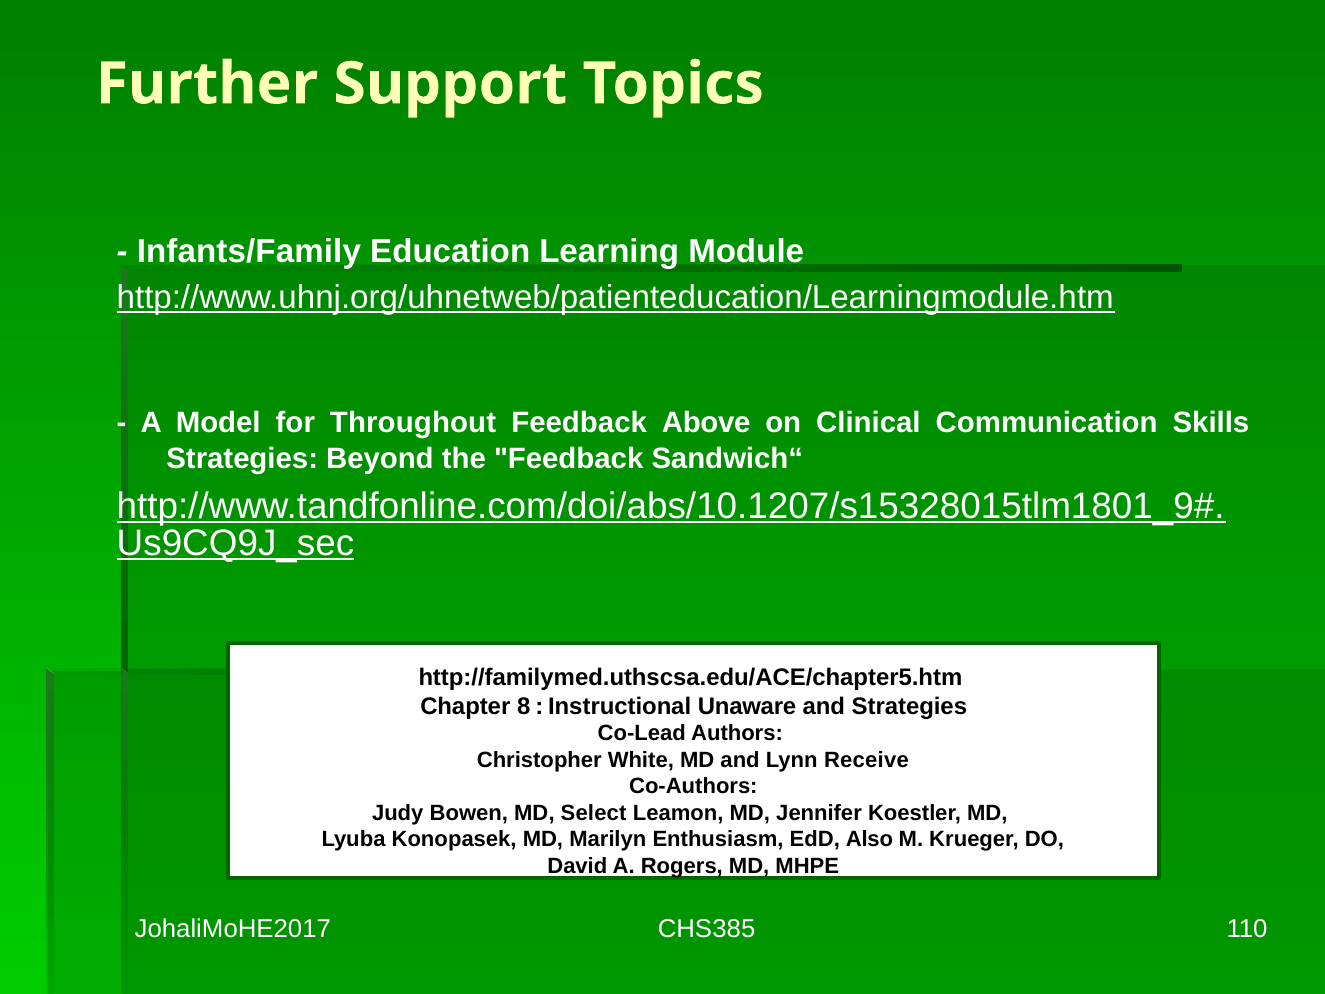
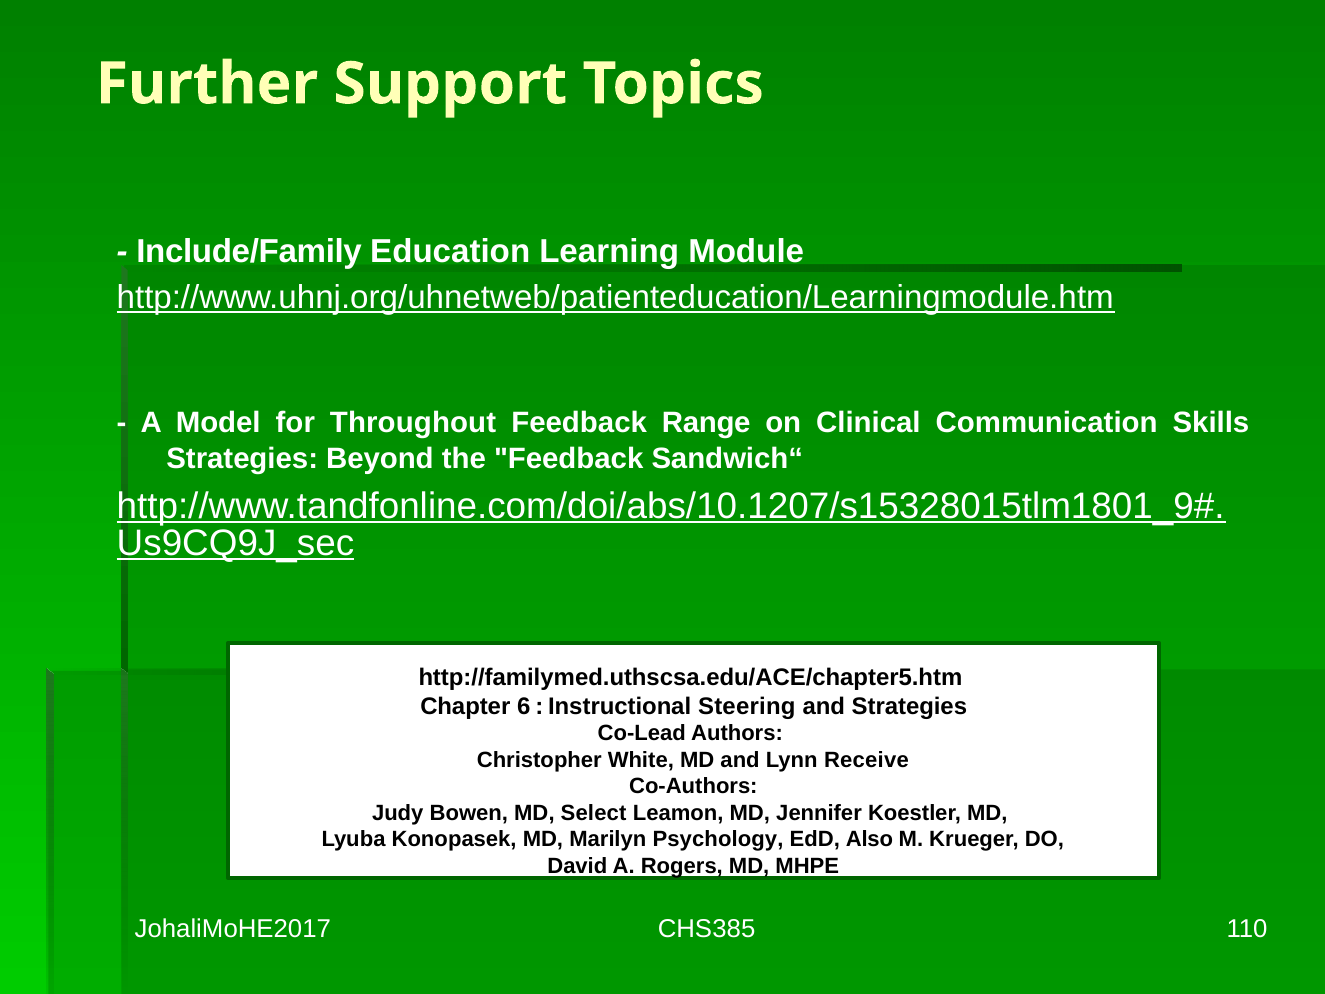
Infants/Family: Infants/Family -> Include/Family
Above: Above -> Range
8: 8 -> 6
Unaware: Unaware -> Steering
Enthusiasm: Enthusiasm -> Psychology
